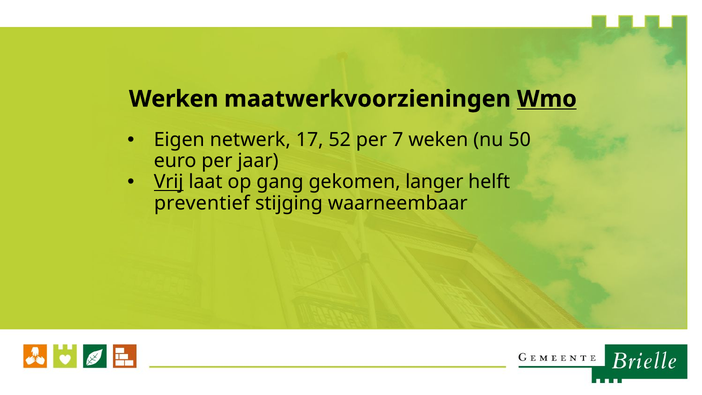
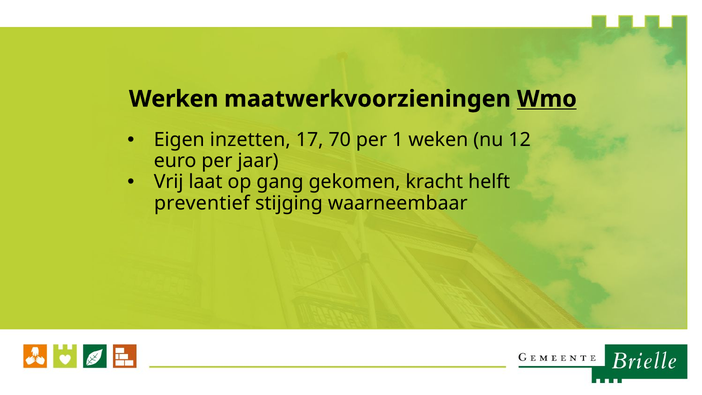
netwerk: netwerk -> inzetten
52: 52 -> 70
7: 7 -> 1
50: 50 -> 12
Vrij underline: present -> none
langer: langer -> kracht
